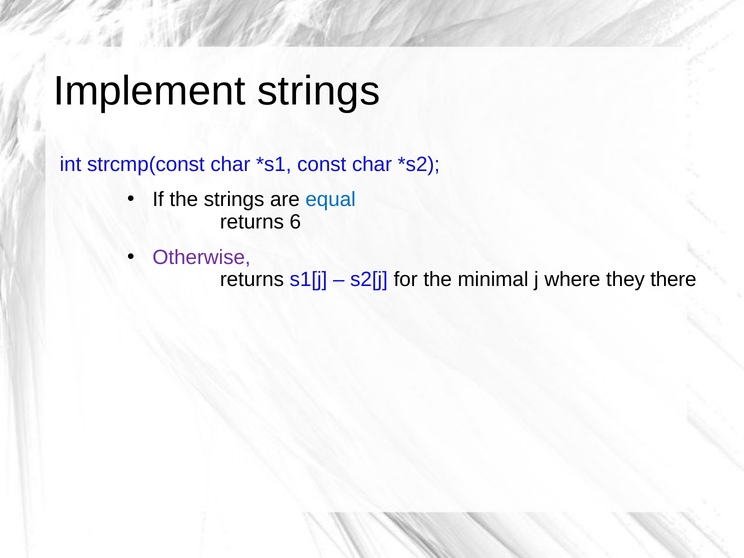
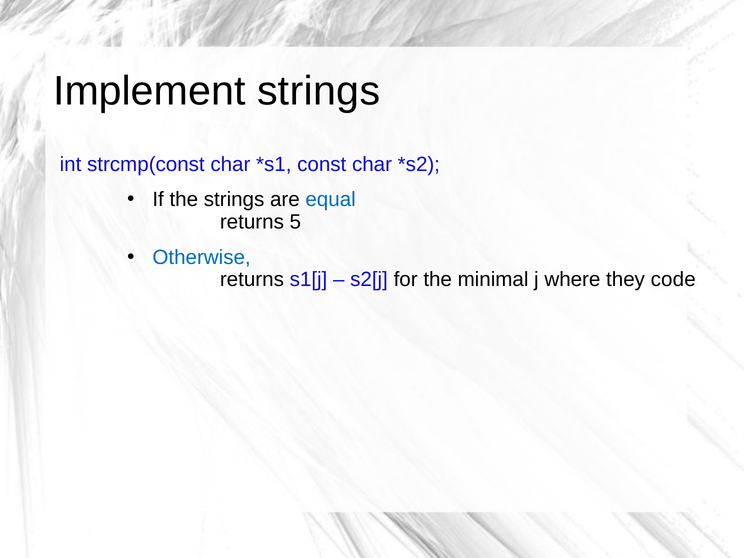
6: 6 -> 5
Otherwise colour: purple -> blue
there: there -> code
